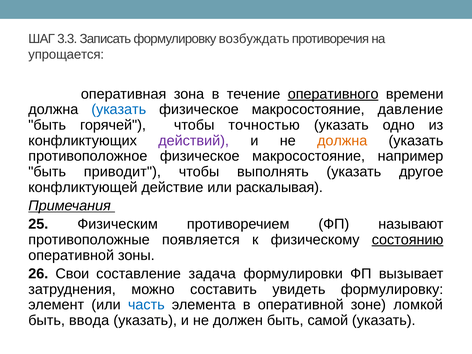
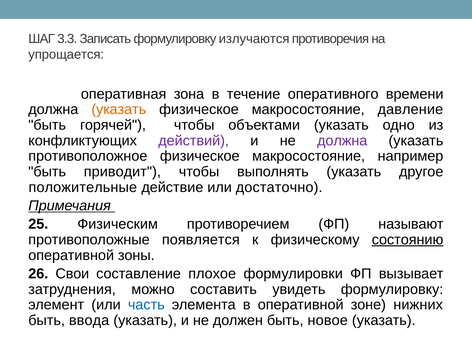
возбуждать: возбуждать -> излучаются
оперативного underline: present -> none
указать at (119, 109) colour: blue -> orange
точностью: точностью -> объектами
должна at (342, 141) colour: orange -> purple
конфликтующей: конфликтующей -> положительные
раскалывая: раскалывая -> достаточно
задача: задача -> плохое
ломкой: ломкой -> нижних
самой: самой -> новое
